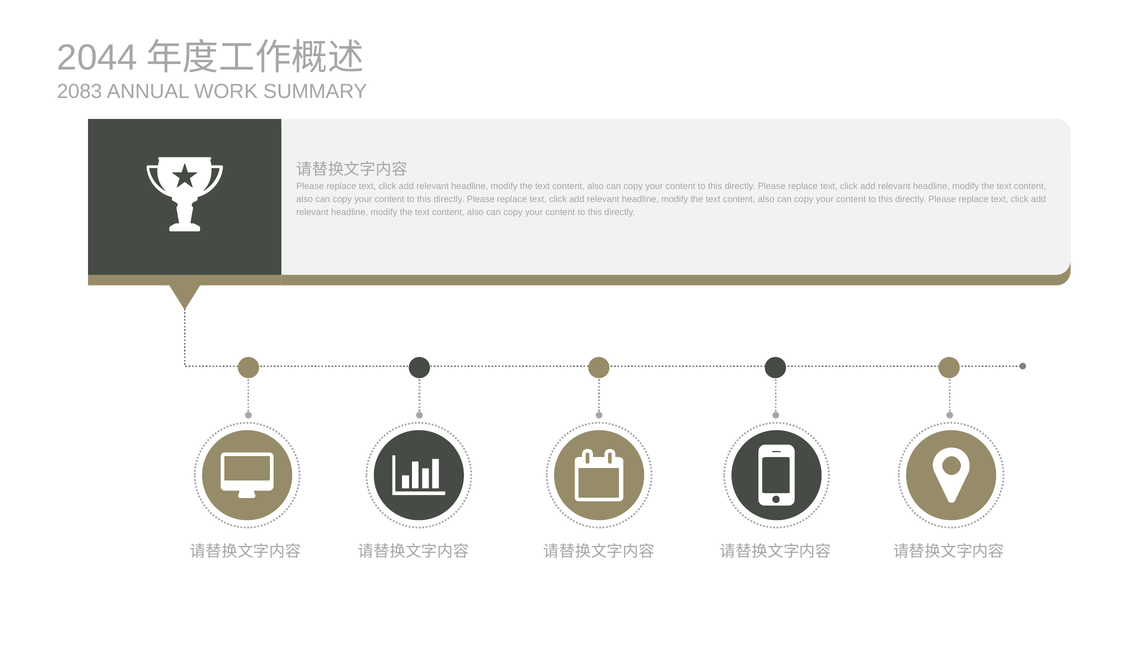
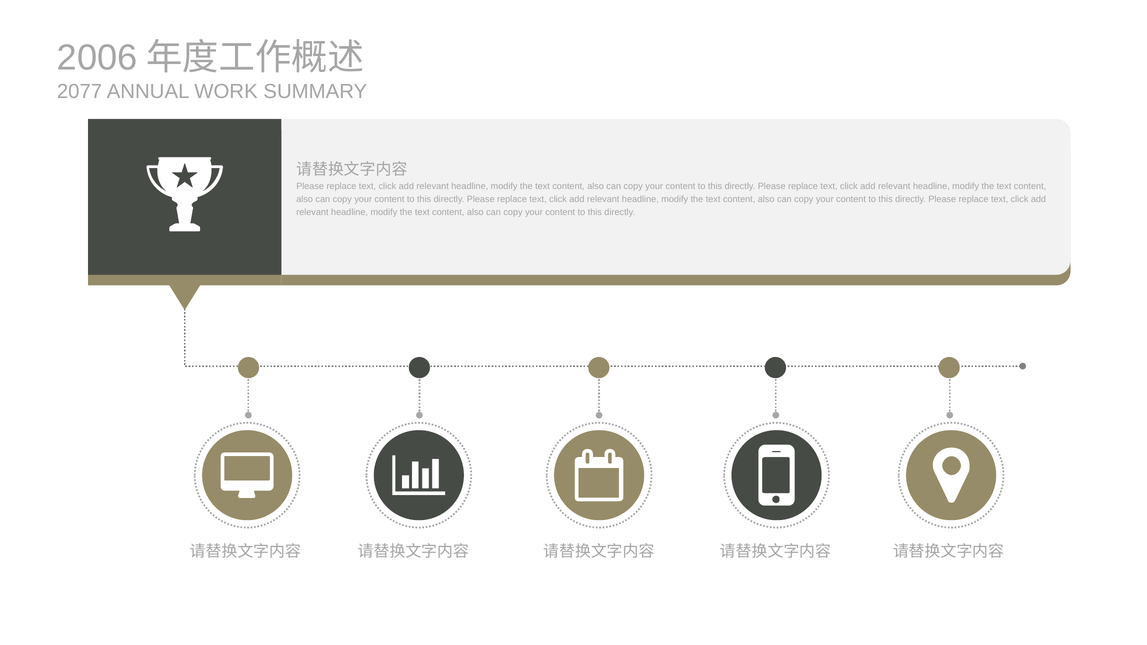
2044: 2044 -> 2006
2083: 2083 -> 2077
